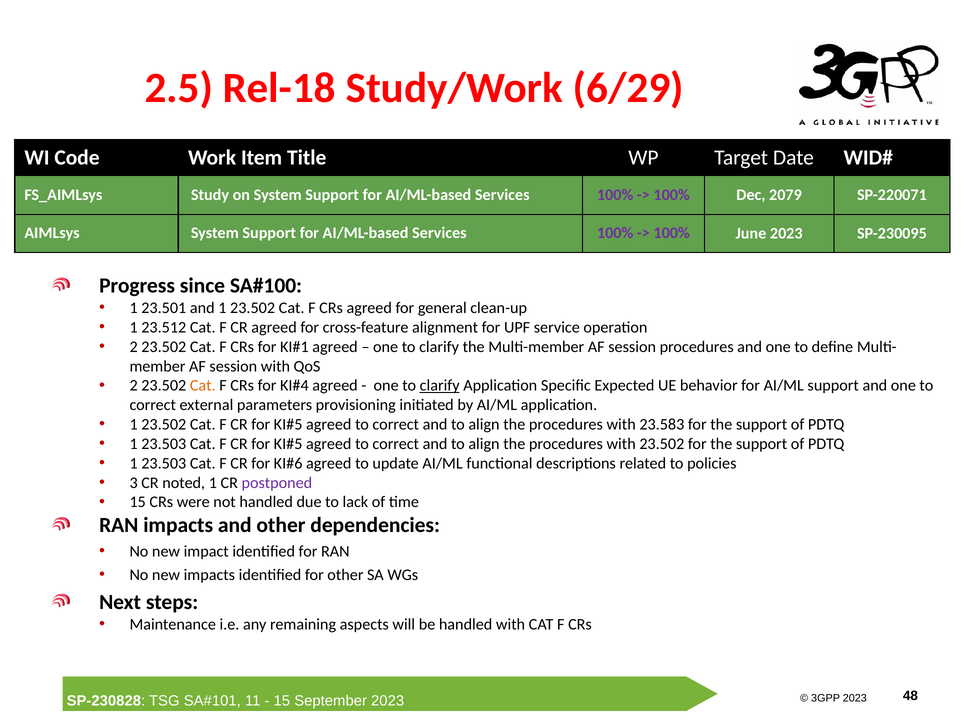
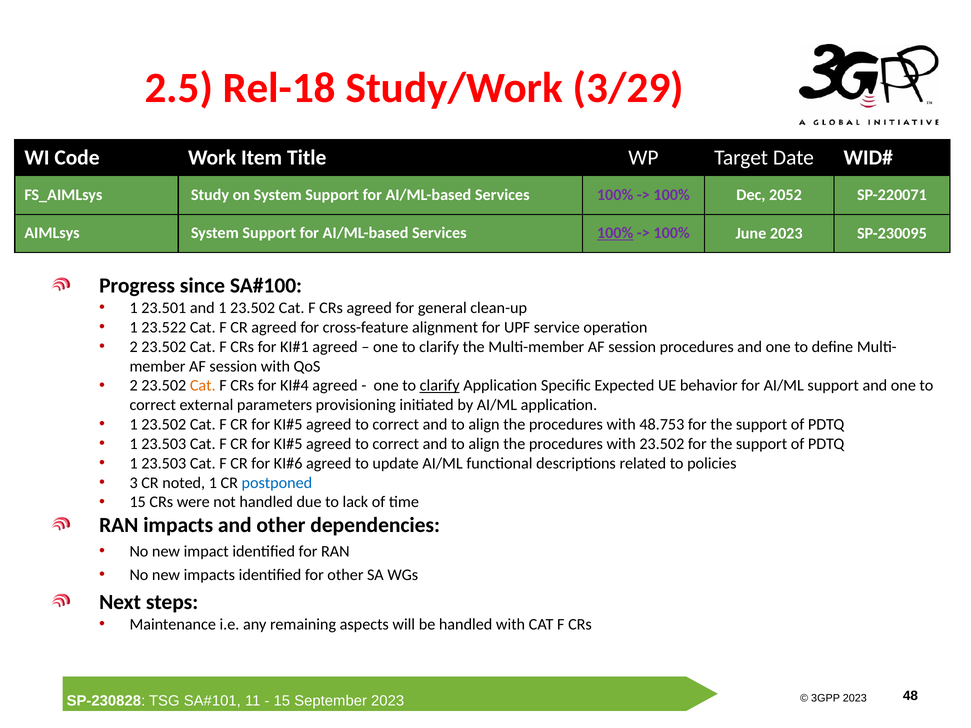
6/29: 6/29 -> 3/29
2079: 2079 -> 2052
100% at (615, 233) underline: none -> present
23.512: 23.512 -> 23.522
23.583: 23.583 -> 48.753
postponed colour: purple -> blue
